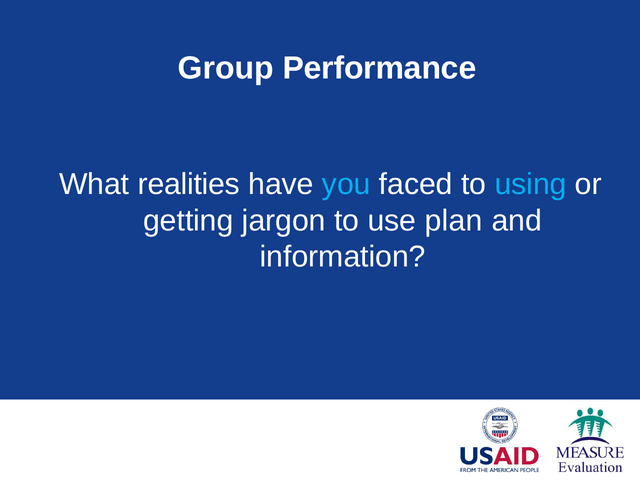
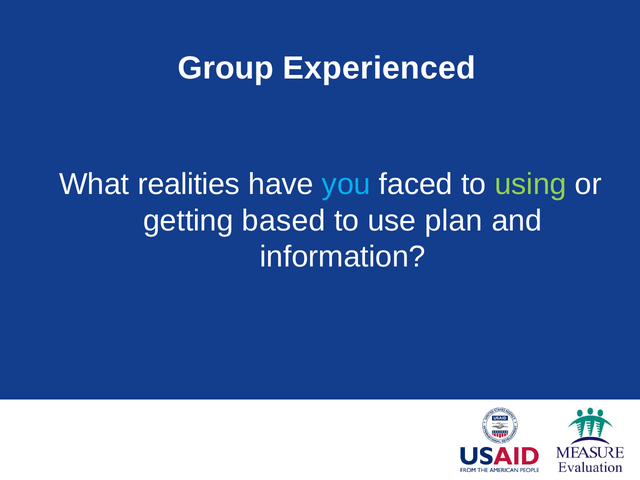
Performance: Performance -> Experienced
using colour: light blue -> light green
jargon: jargon -> based
